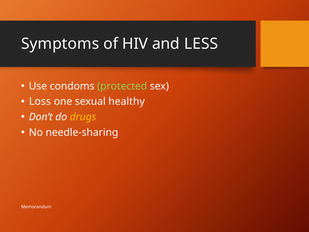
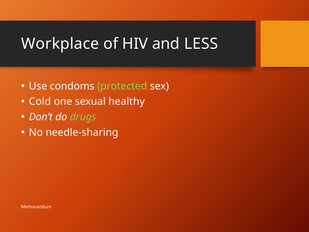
Symptoms: Symptoms -> Workplace
Loss: Loss -> Cold
drugs colour: yellow -> light green
